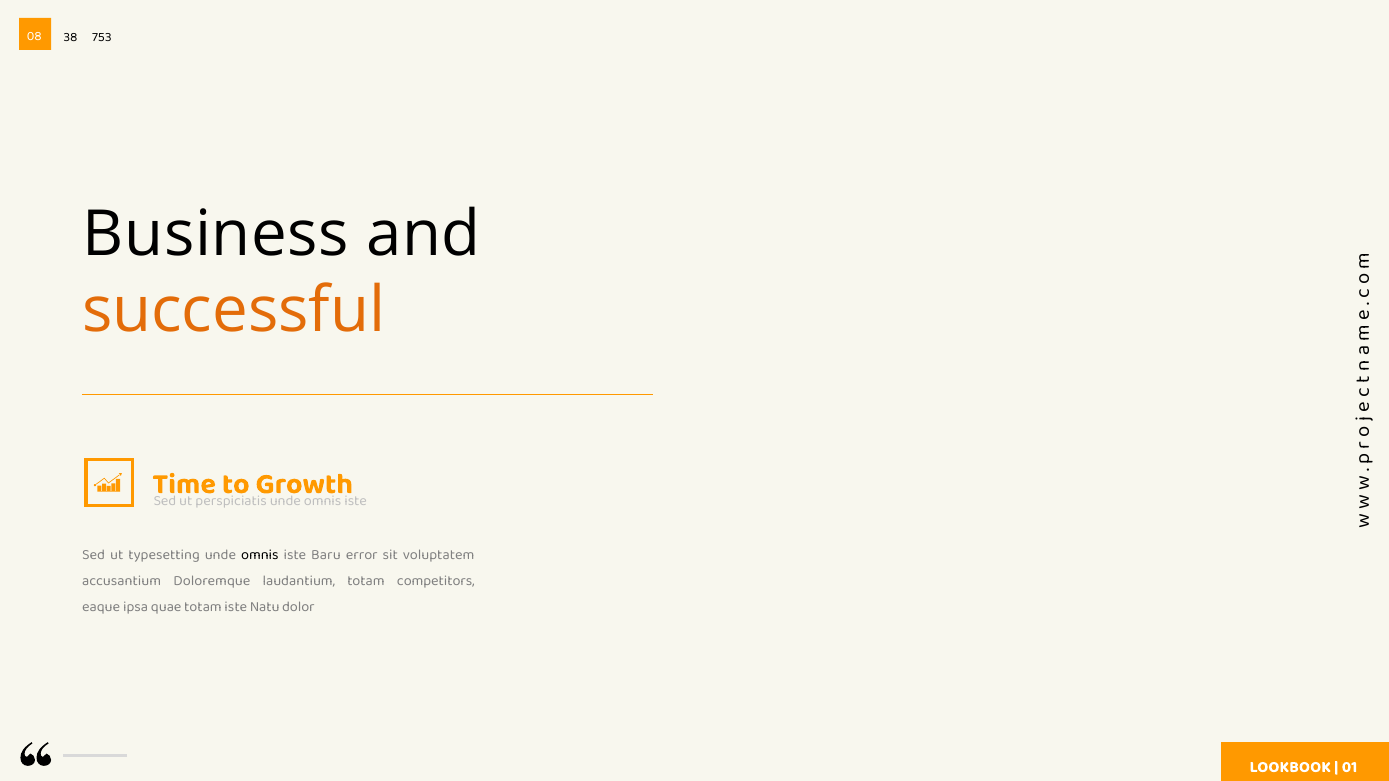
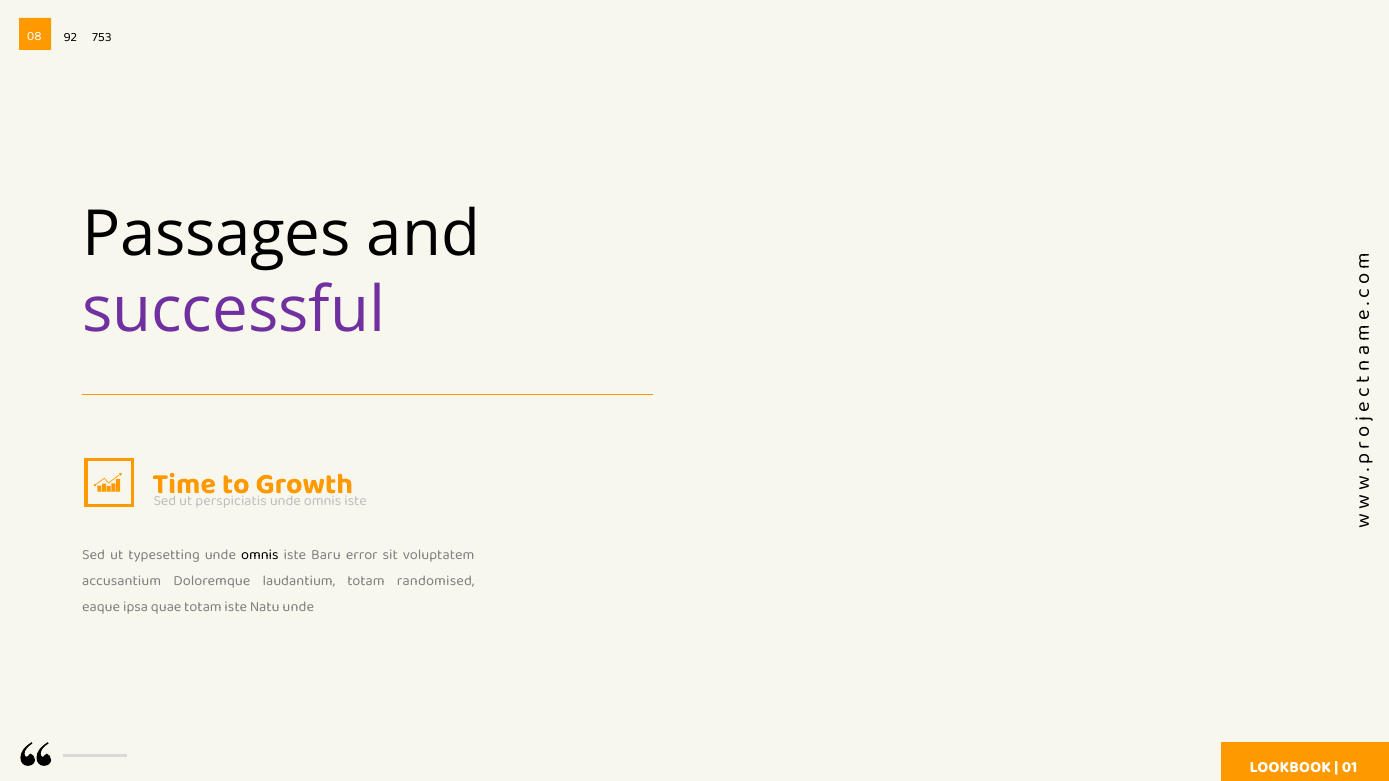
38: 38 -> 92
Business: Business -> Passages
successful colour: orange -> purple
competitors: competitors -> randomised
Natu dolor: dolor -> unde
